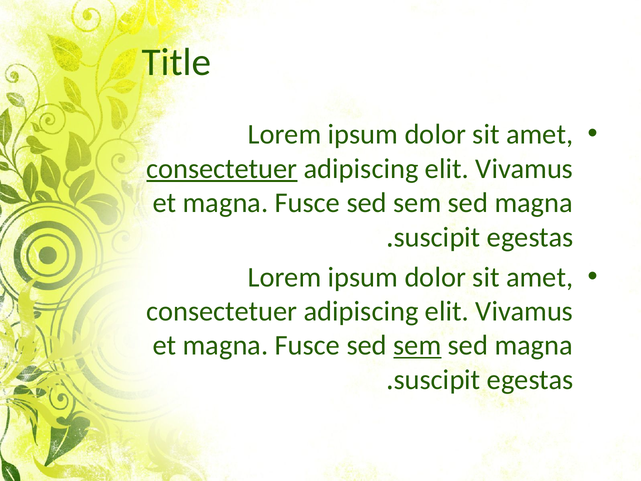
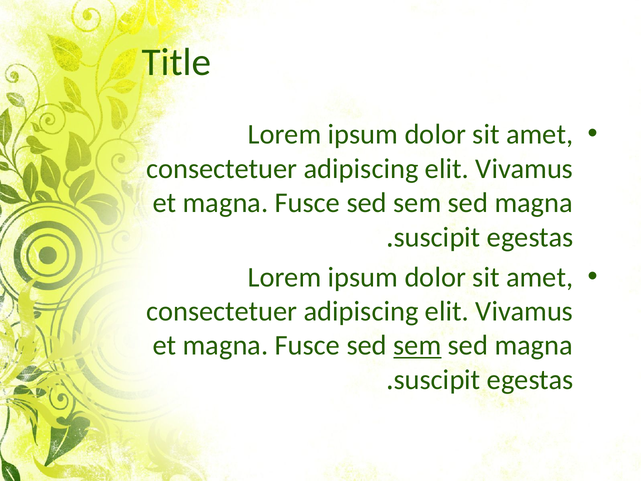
consectetuer at (222, 169) underline: present -> none
